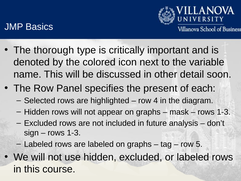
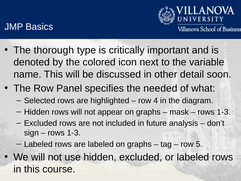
present: present -> needed
each: each -> what
